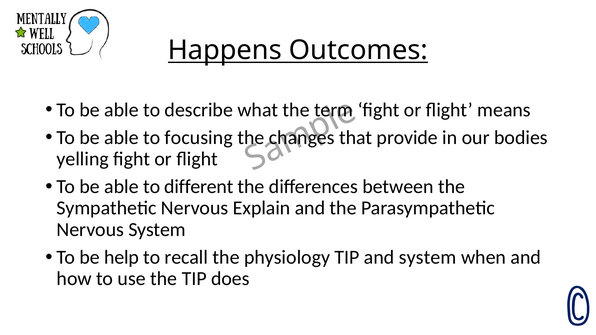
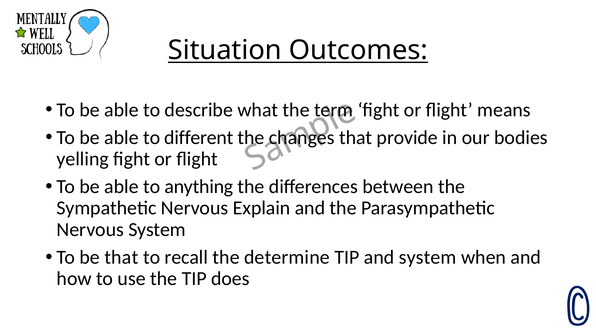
Happens: Happens -> Situation
focusing: focusing -> different
different: different -> anything
be help: help -> that
physiology: physiology -> determine
